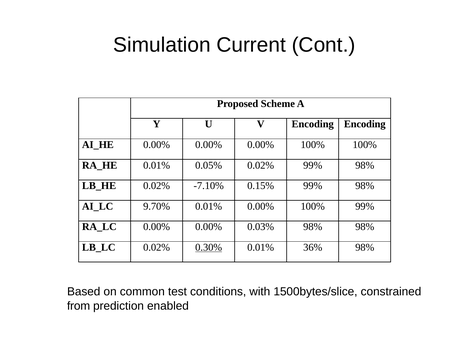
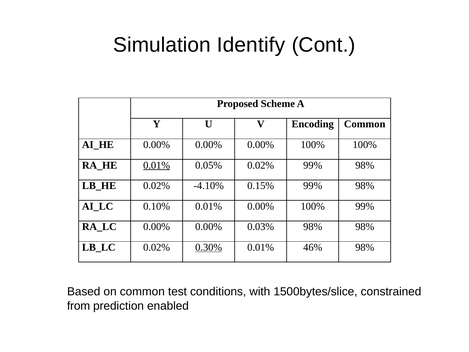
Current: Current -> Identify
Encoding Encoding: Encoding -> Common
0.01% at (157, 165) underline: none -> present
-7.10%: -7.10% -> -4.10%
9.70%: 9.70% -> 0.10%
36%: 36% -> 46%
